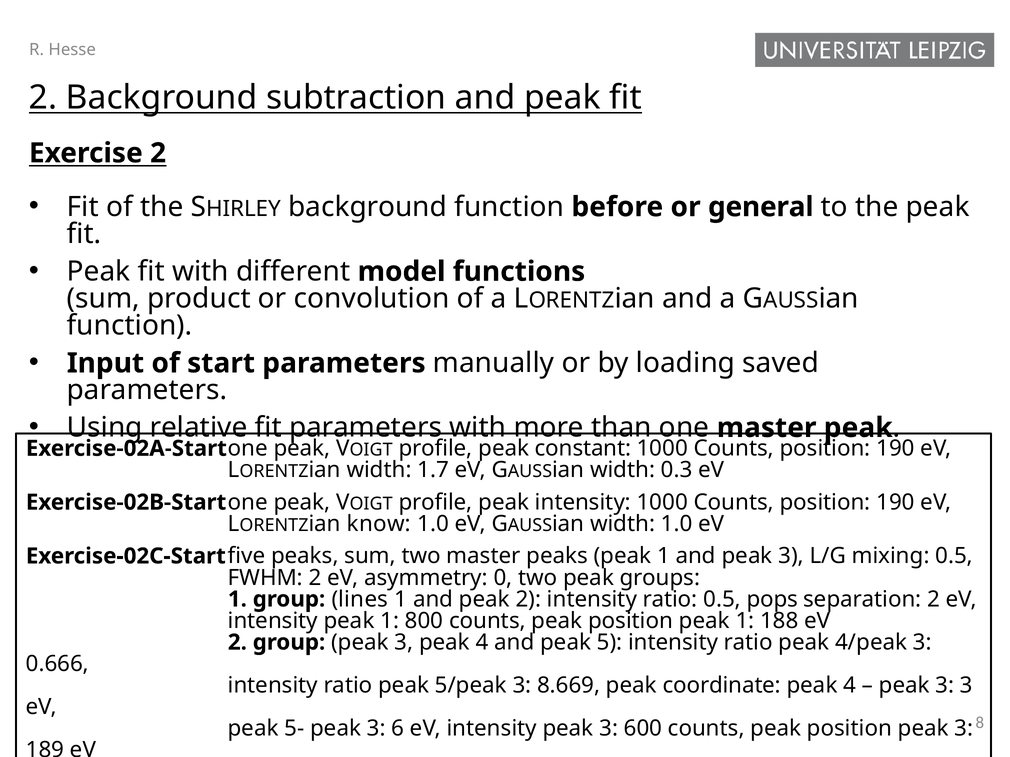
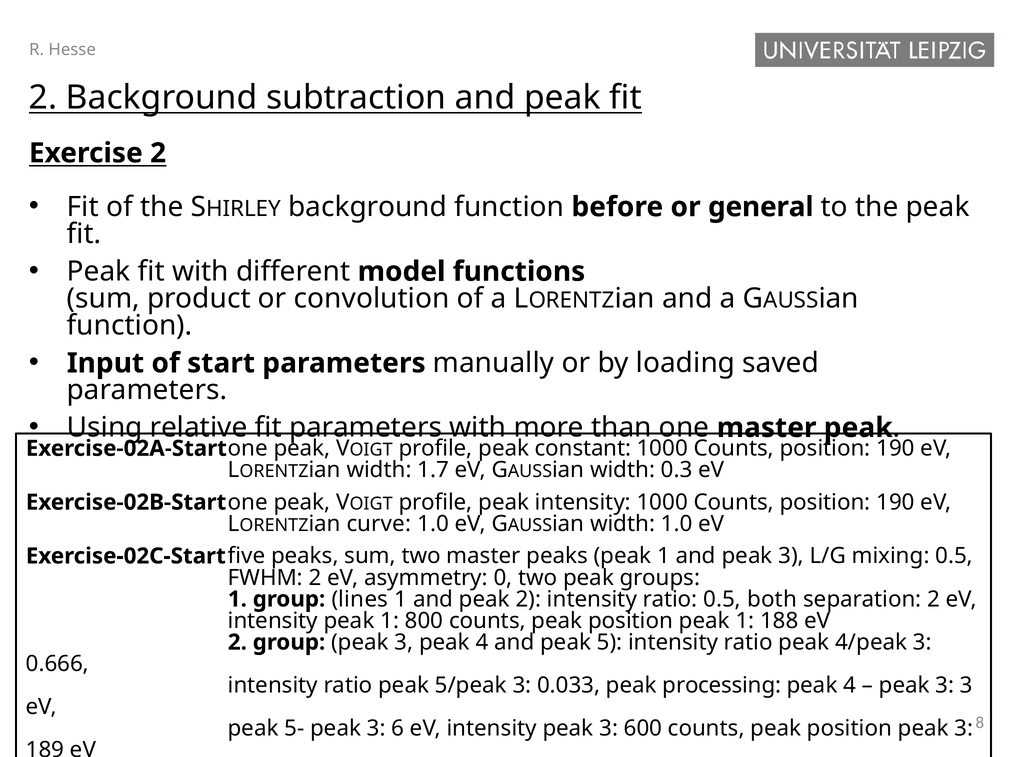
know: know -> curve
pops: pops -> both
8.669: 8.669 -> 0.033
coordinate: coordinate -> processing
